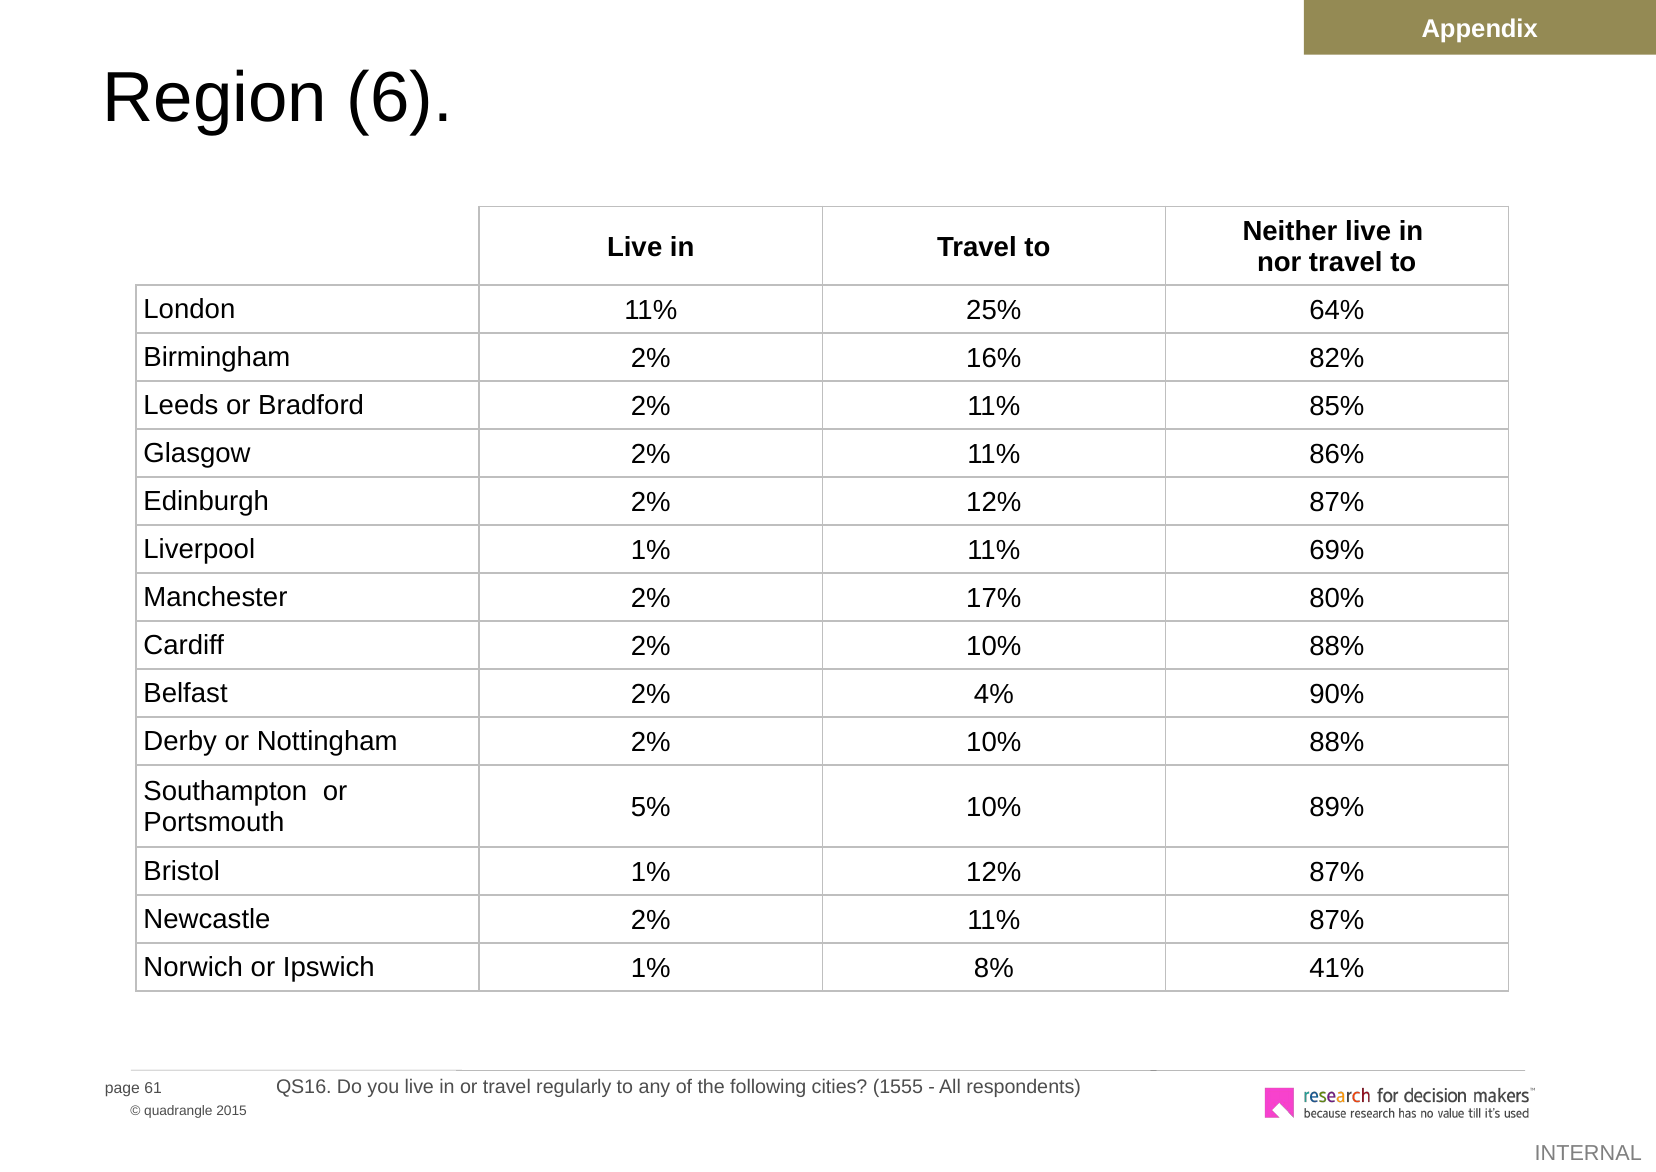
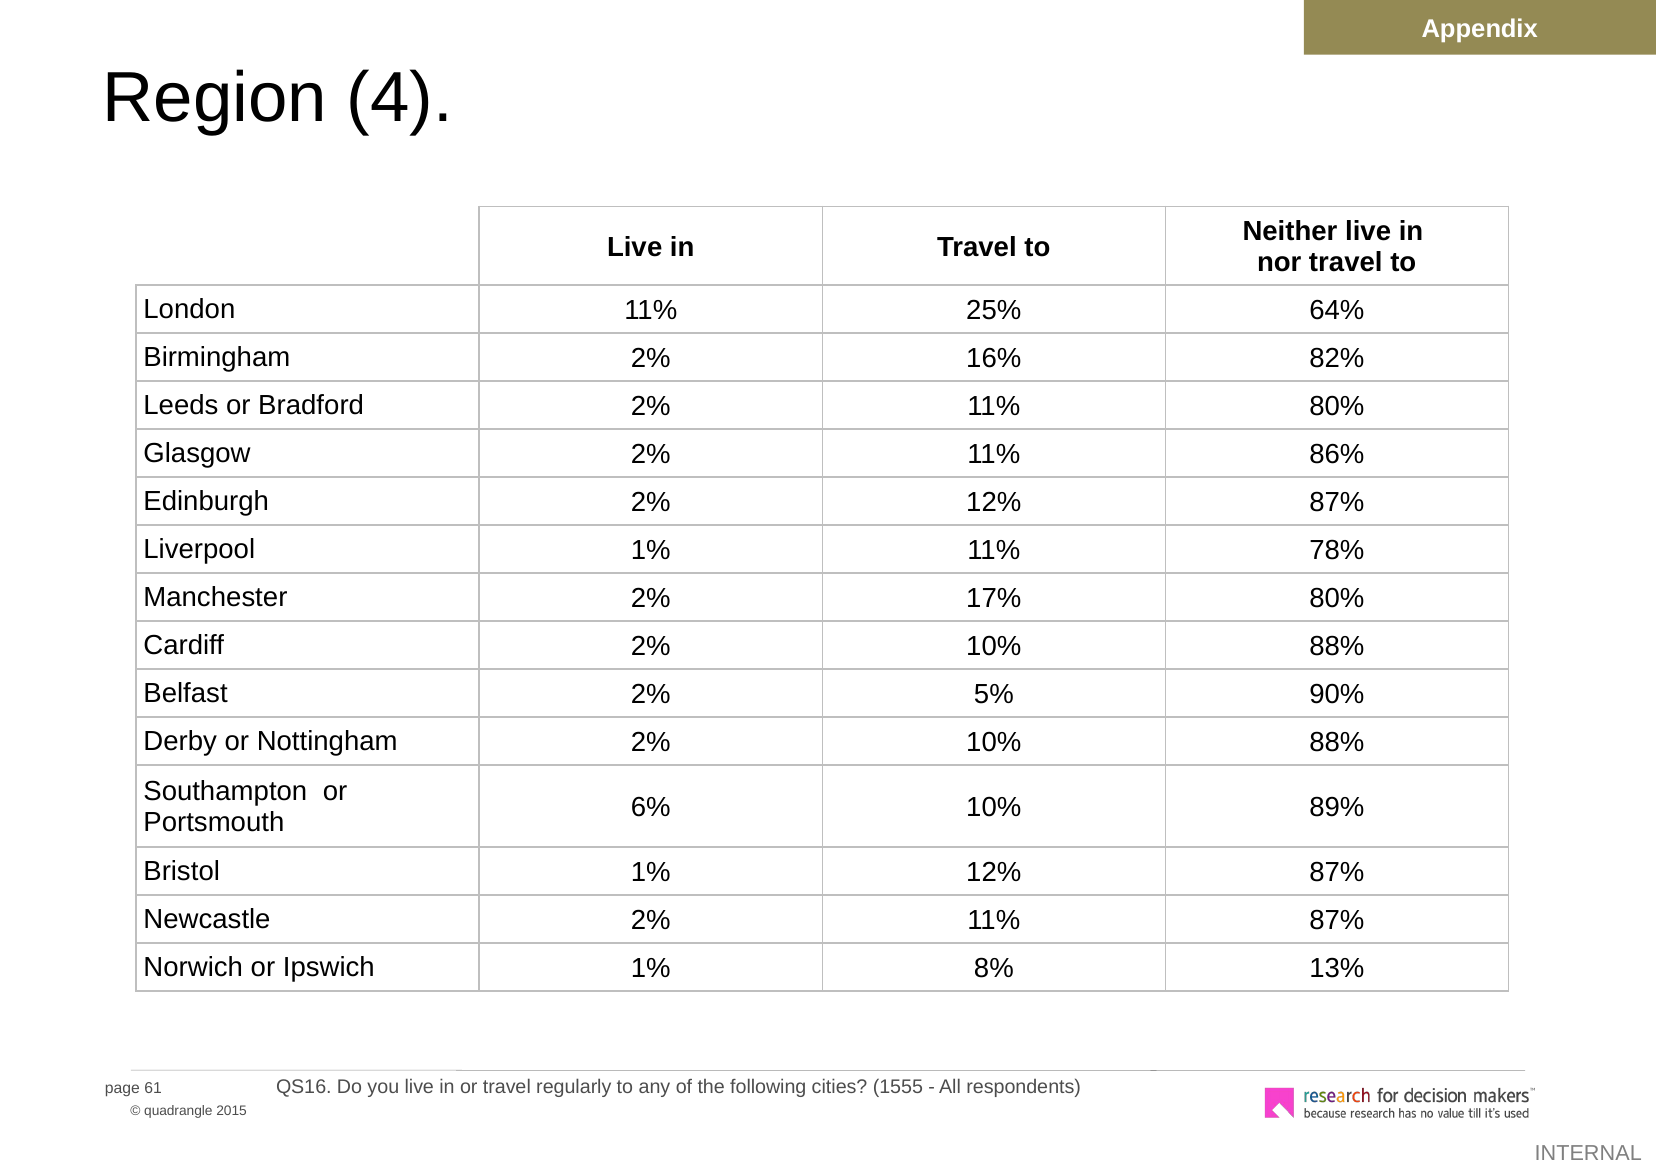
6: 6 -> 4
11% 85%: 85% -> 80%
69%: 69% -> 78%
4%: 4% -> 5%
5%: 5% -> 6%
41%: 41% -> 13%
